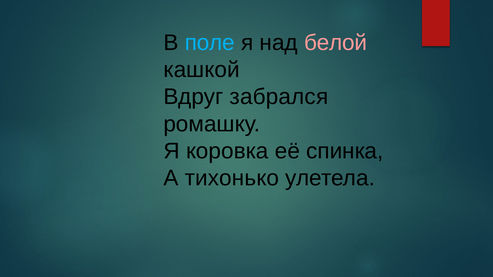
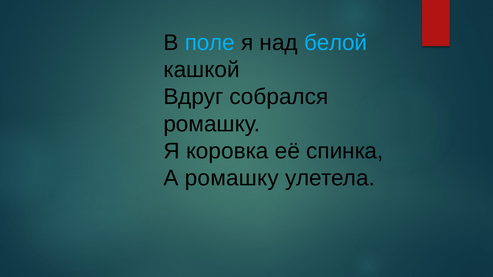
белой colour: pink -> light blue
забрался: забрался -> собрался
А тихонько: тихонько -> ромашку
